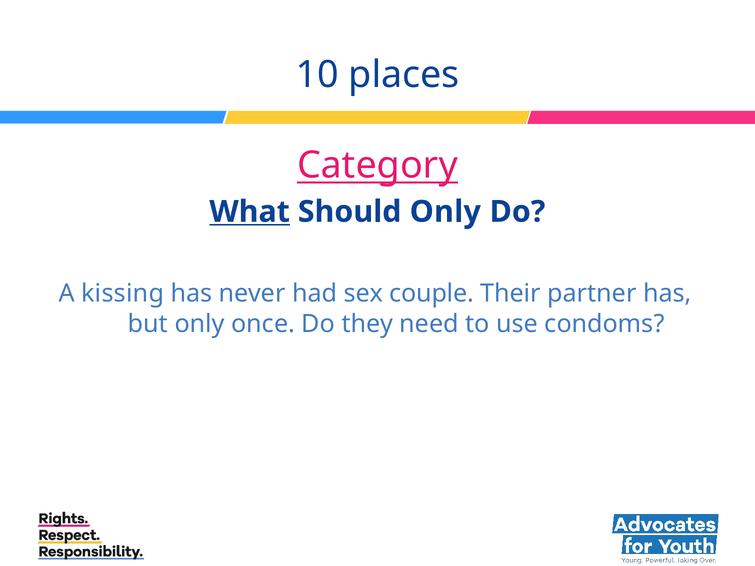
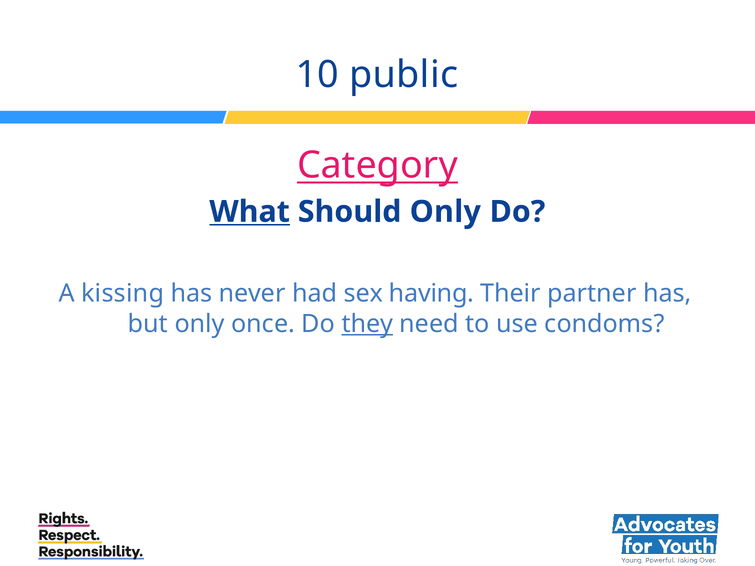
places: places -> public
couple: couple -> having
they underline: none -> present
